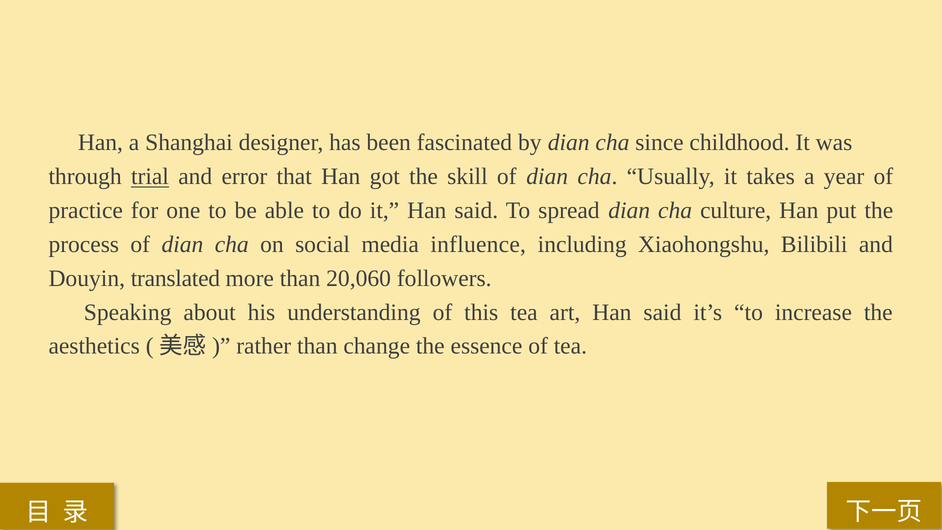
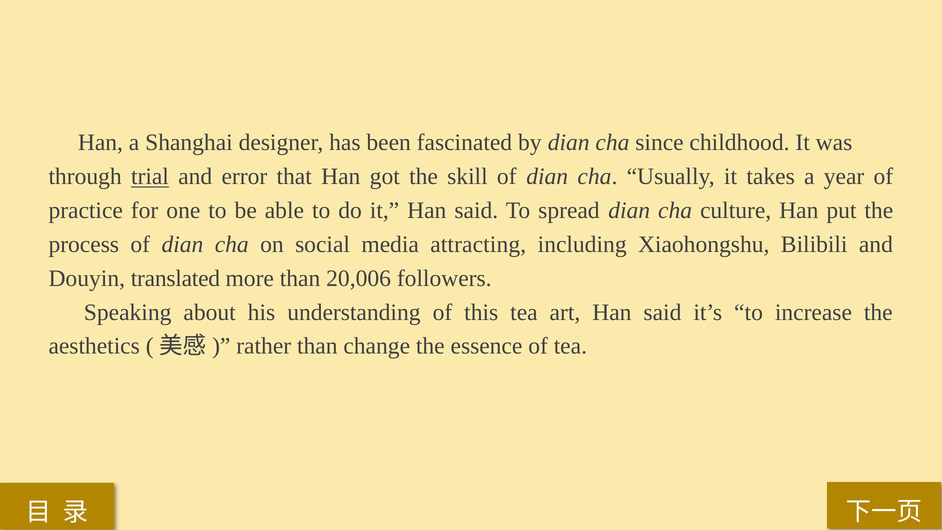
influence: influence -> attracting
20,060: 20,060 -> 20,006
